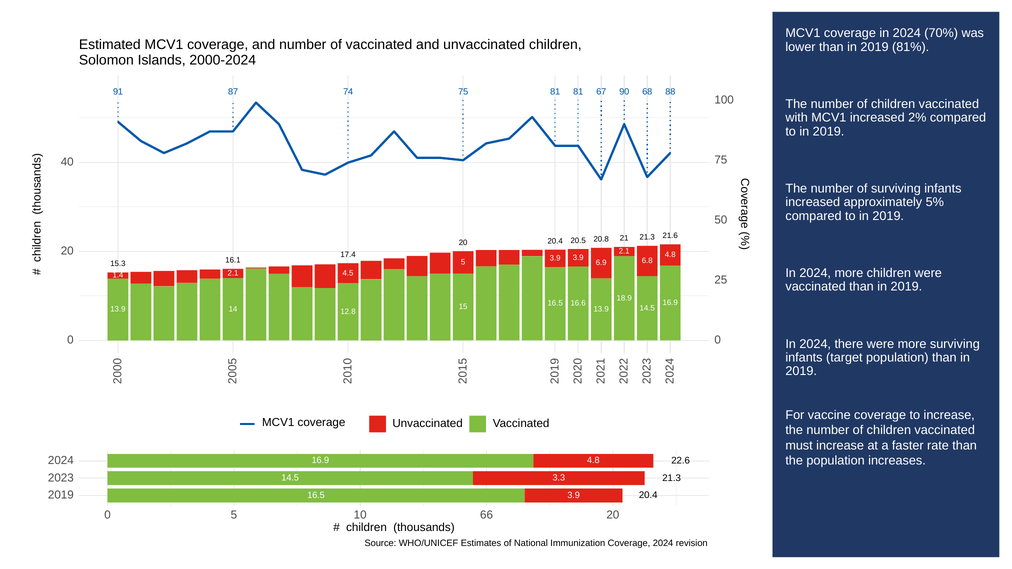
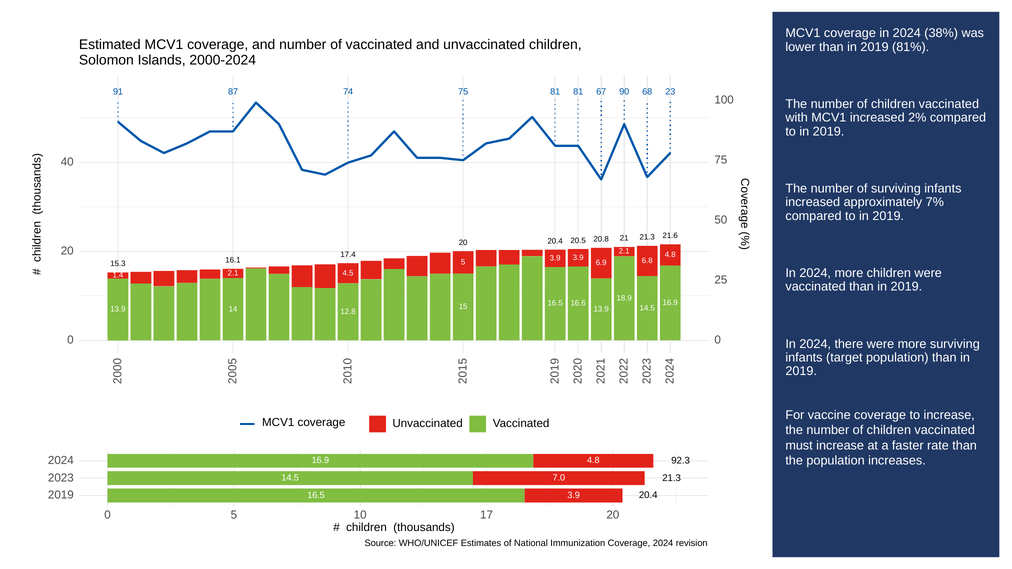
70%: 70% -> 38%
88: 88 -> 23
5%: 5% -> 7%
22.6: 22.6 -> 92.3
3.3: 3.3 -> 7.0
66: 66 -> 17
